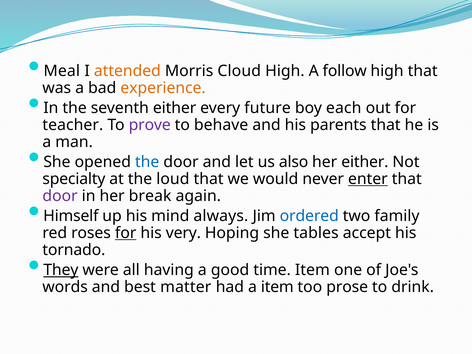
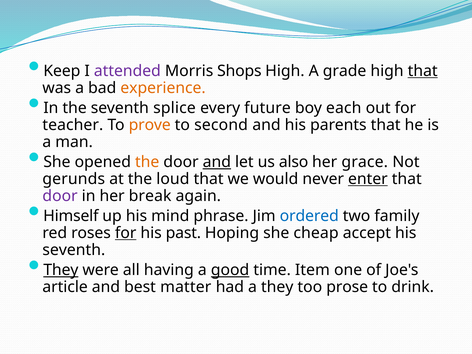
Meal: Meal -> Keep
attended colour: orange -> purple
Cloud: Cloud -> Shops
follow: follow -> grade
that at (423, 71) underline: none -> present
seventh either: either -> splice
prove colour: purple -> orange
behave: behave -> second
the at (147, 162) colour: blue -> orange
and at (217, 162) underline: none -> present
her either: either -> grace
specialty: specialty -> gerunds
always: always -> phrase
very: very -> past
tables: tables -> cheap
tornado at (74, 250): tornado -> seventh
good underline: none -> present
words: words -> article
a item: item -> they
